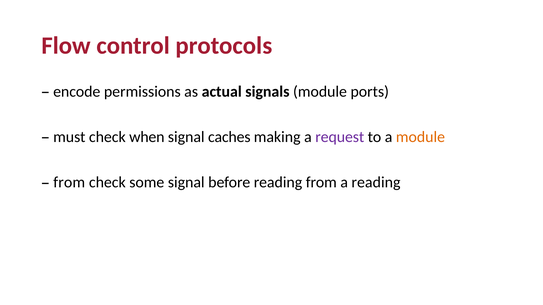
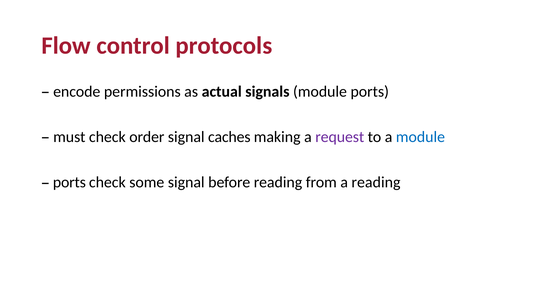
when: when -> order
module at (420, 137) colour: orange -> blue
from at (69, 183): from -> ports
